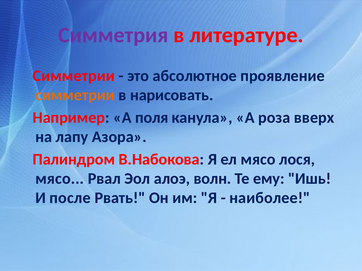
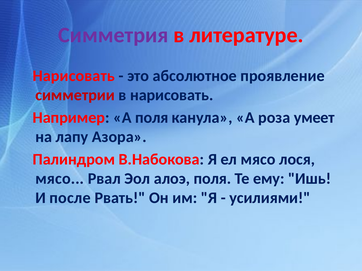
Симметрии at (74, 76): Симметрии -> Нарисовать
симметрии at (75, 95) colour: orange -> red
вверх: вверх -> умеет
алоэ волн: волн -> поля
наиболее: наиболее -> усилиями
